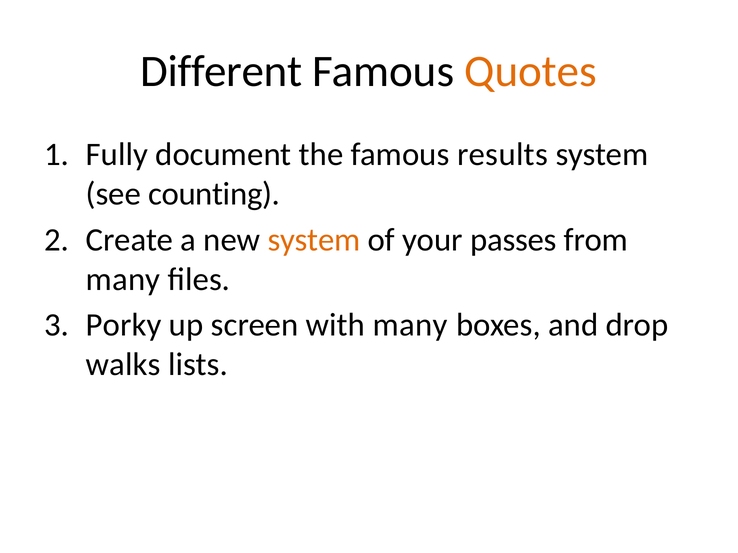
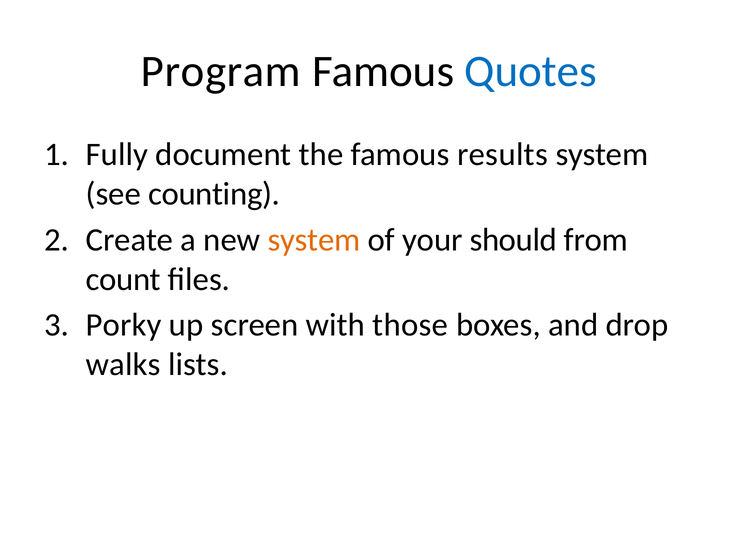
Different: Different -> Program
Quotes colour: orange -> blue
passes: passes -> should
many at (123, 279): many -> count
with many: many -> those
